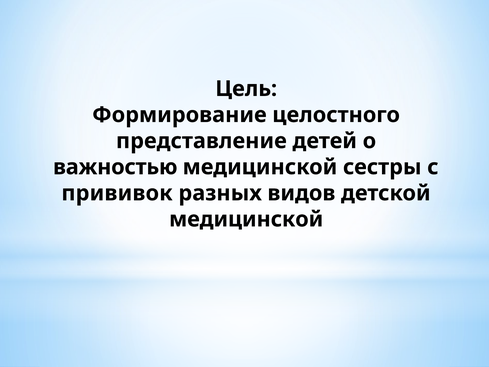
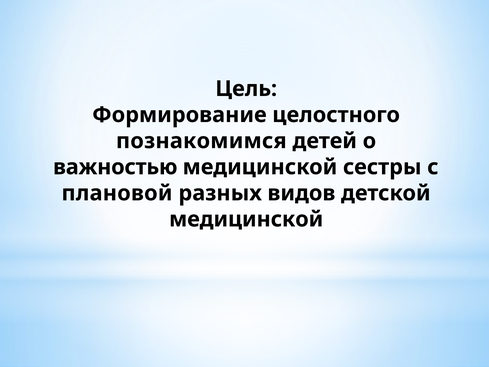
представление: представление -> познакомимся
прививок: прививок -> плановой
